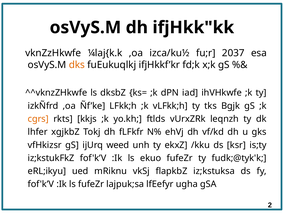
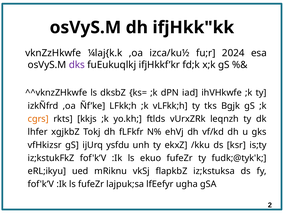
2037: 2037 -> 2024
dks colour: orange -> purple
weed: weed -> ysfdu
